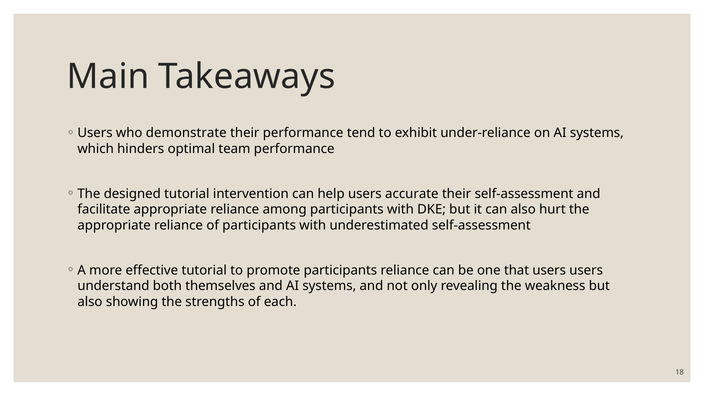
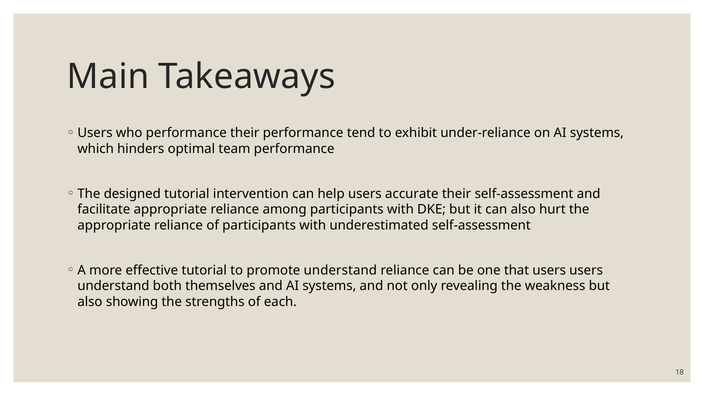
who demonstrate: demonstrate -> performance
promote participants: participants -> understand
